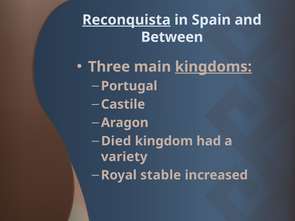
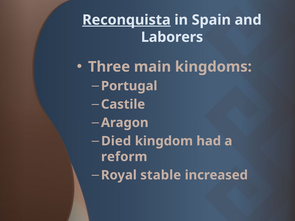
Between: Between -> Laborers
kingdoms underline: present -> none
variety: variety -> reform
